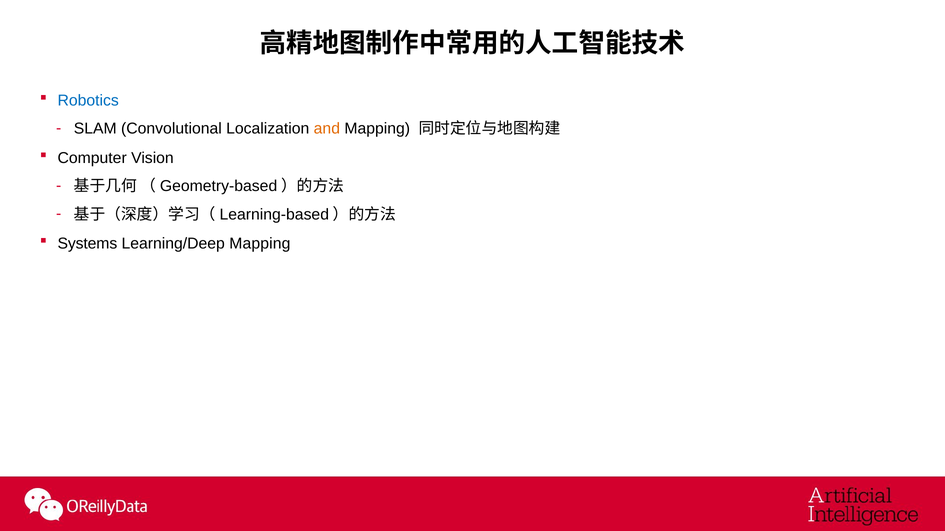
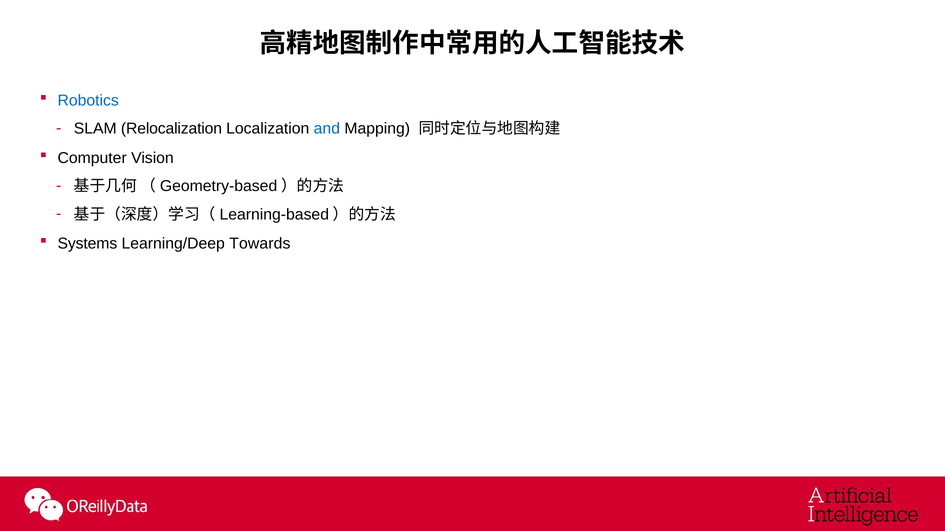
Convolutional: Convolutional -> Relocalization
and colour: orange -> blue
Learning/Deep Mapping: Mapping -> Towards
